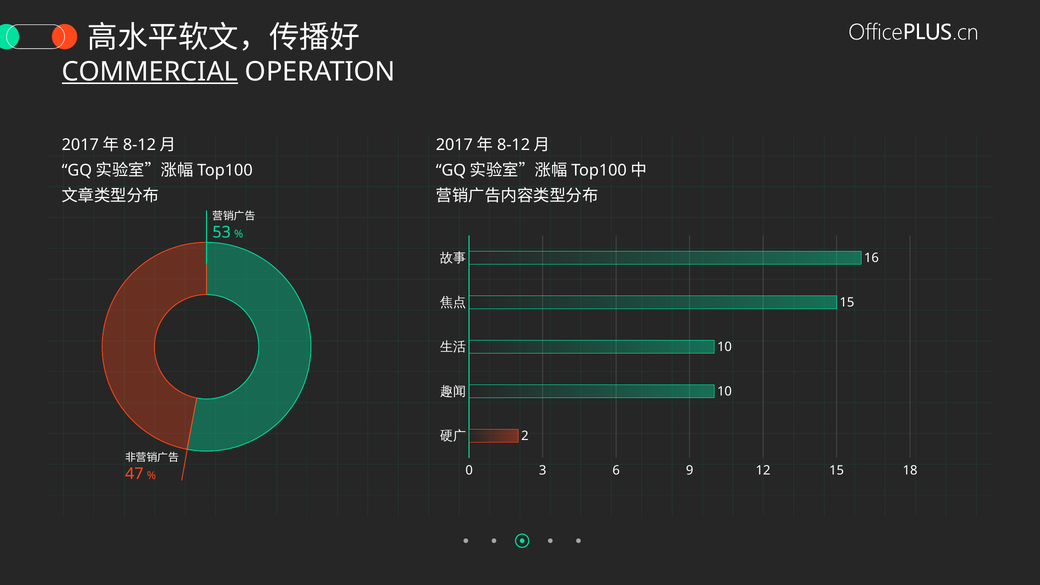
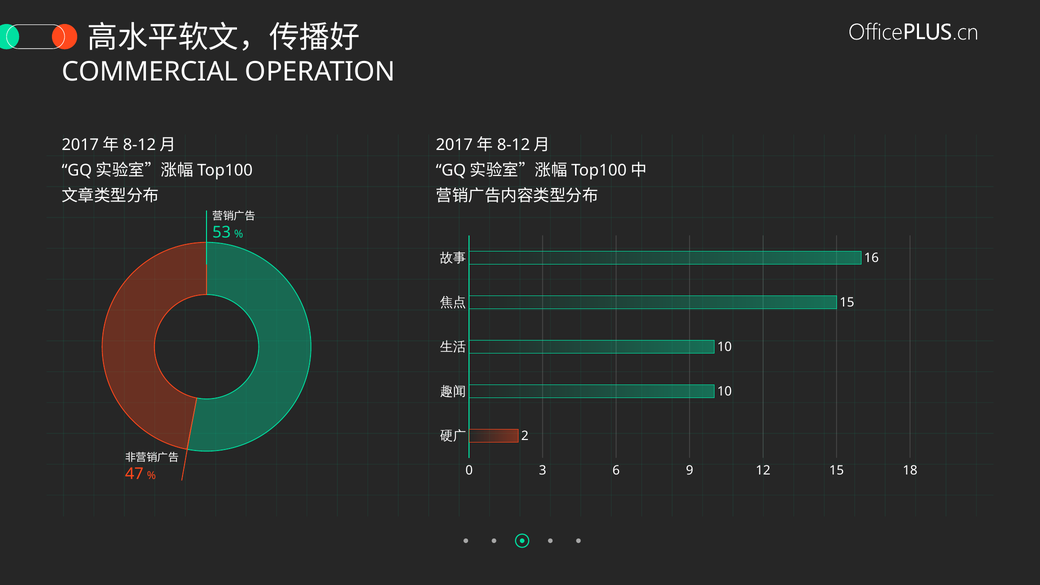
COMMERCIAL underline: present -> none
